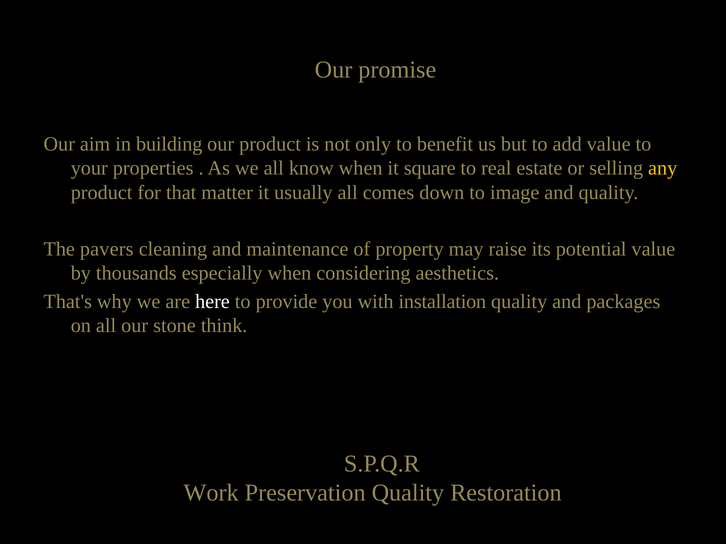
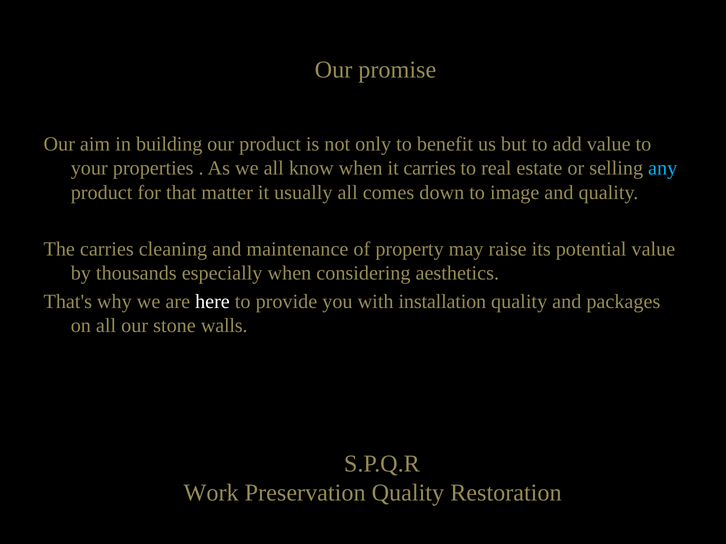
it square: square -> carries
any colour: yellow -> light blue
The pavers: pavers -> carries
think: think -> walls
